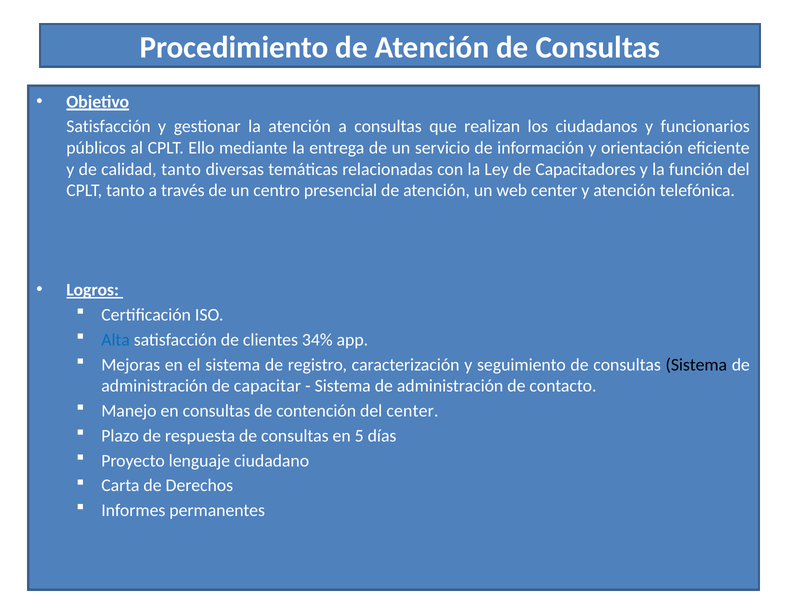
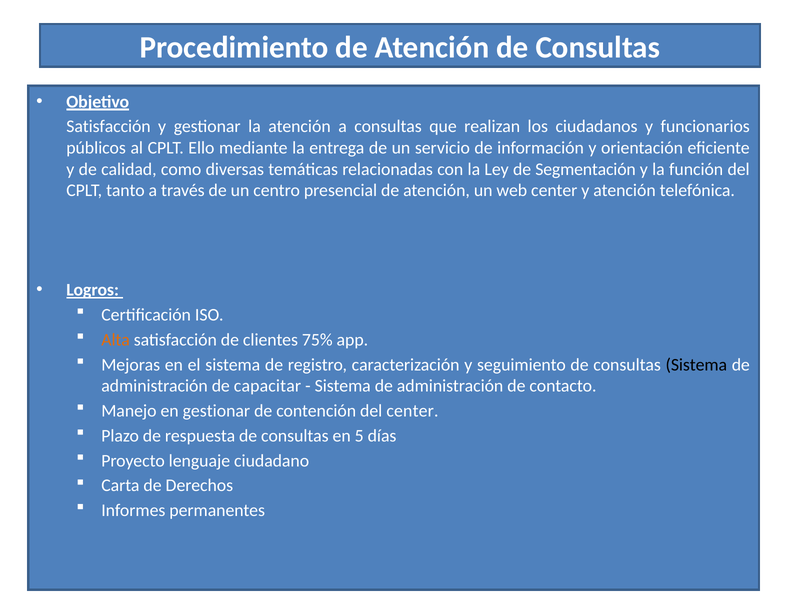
calidad tanto: tanto -> como
Capacitadores: Capacitadores -> Segmentación
Alta colour: blue -> orange
34%: 34% -> 75%
en consultas: consultas -> gestionar
